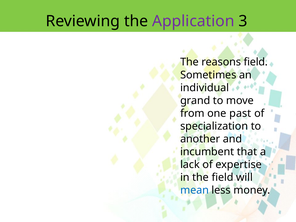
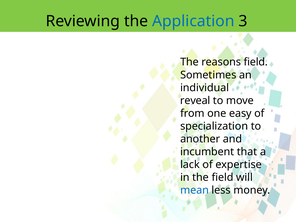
Application colour: purple -> blue
grand: grand -> reveal
past: past -> easy
